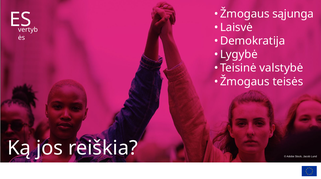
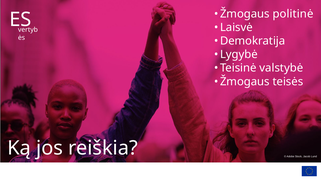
sąjunga: sąjunga -> politinė
